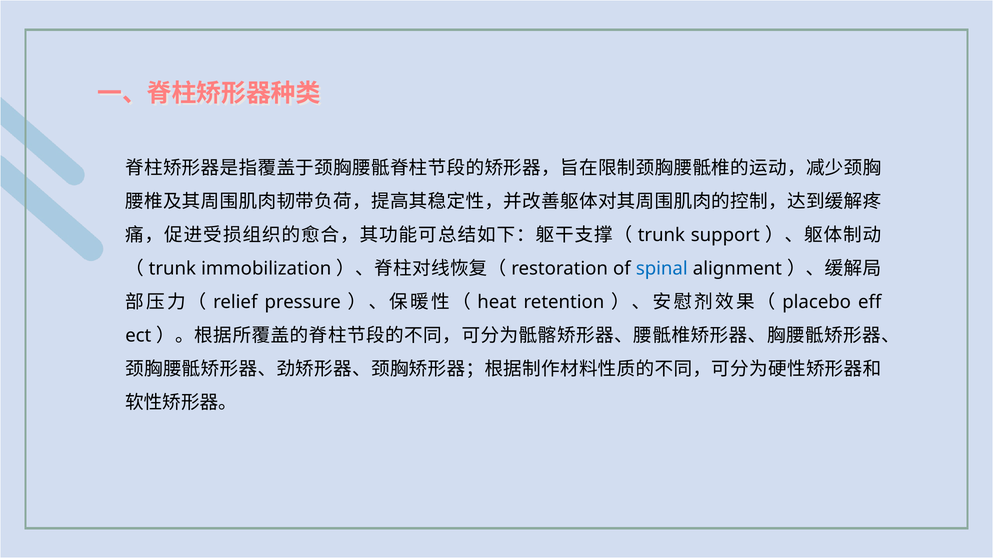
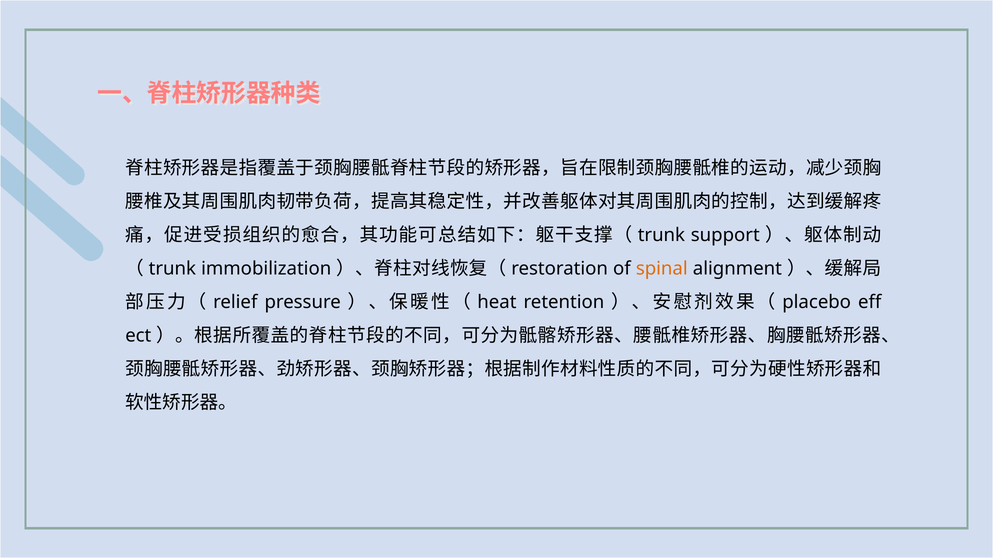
spinal colour: blue -> orange
